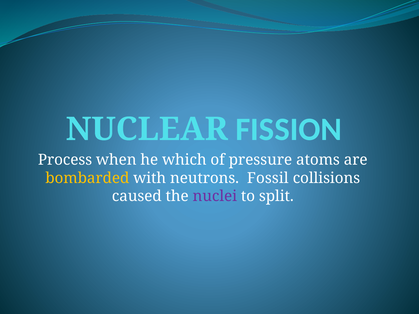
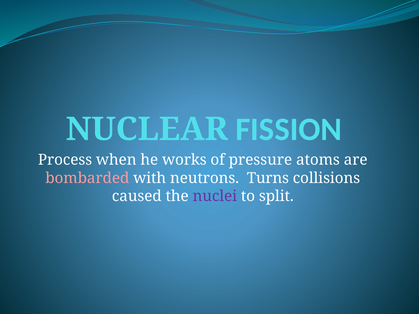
which: which -> works
bombarded colour: yellow -> pink
Fossil: Fossil -> Turns
